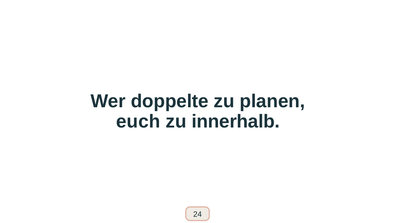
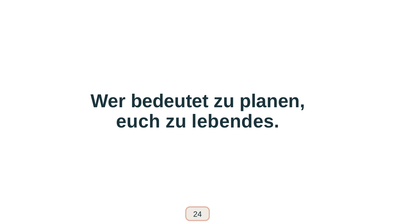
doppelte: doppelte -> bedeutet
innerhalb: innerhalb -> lebendes
